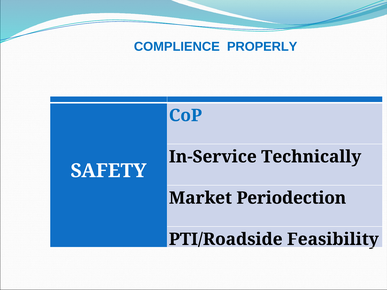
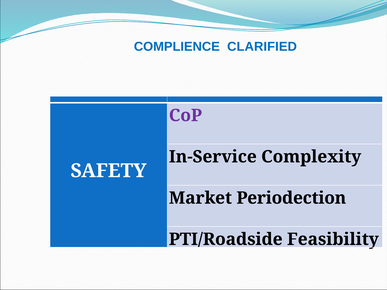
PROPERLY: PROPERLY -> CLARIFIED
CoP colour: blue -> purple
Technically: Technically -> Complexity
